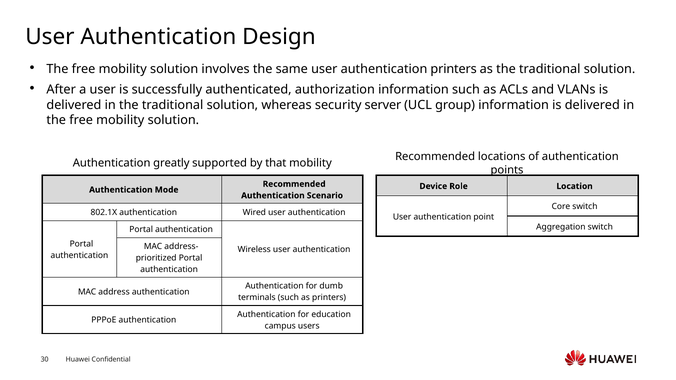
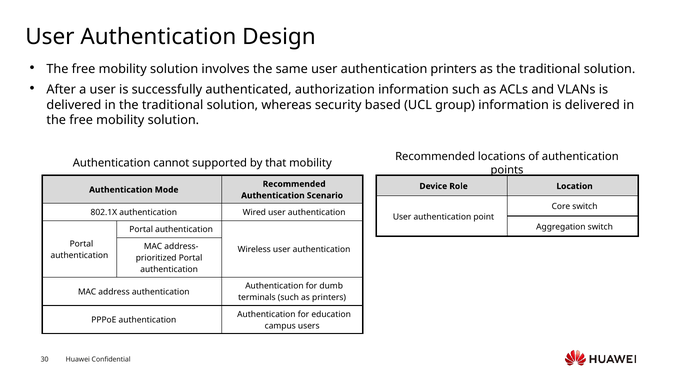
server: server -> based
greatly: greatly -> cannot
